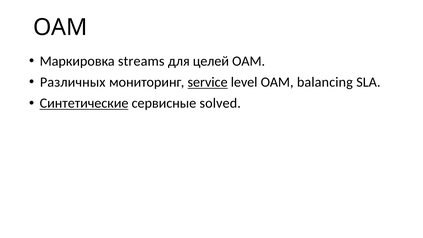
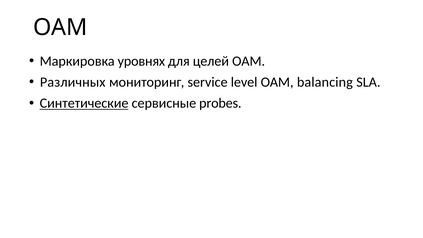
streams: streams -> уровнях
service underline: present -> none
solved: solved -> probes
